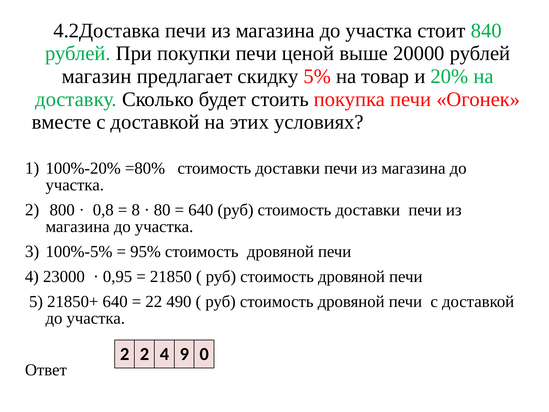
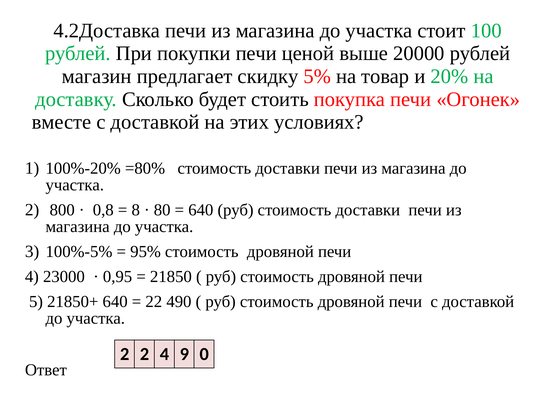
840: 840 -> 100
